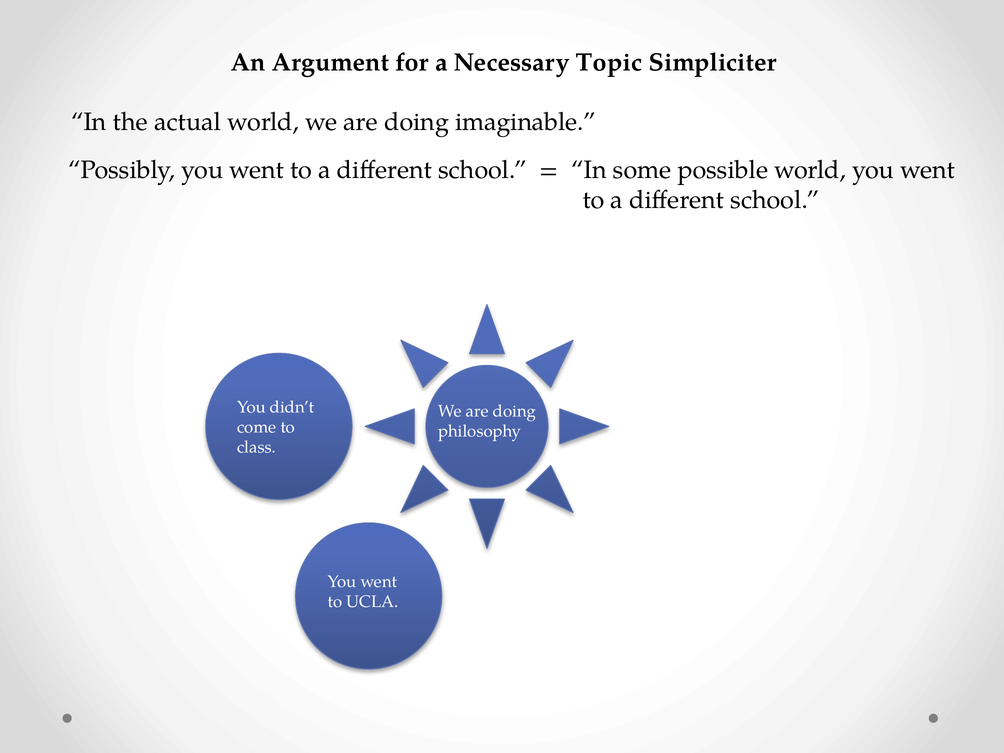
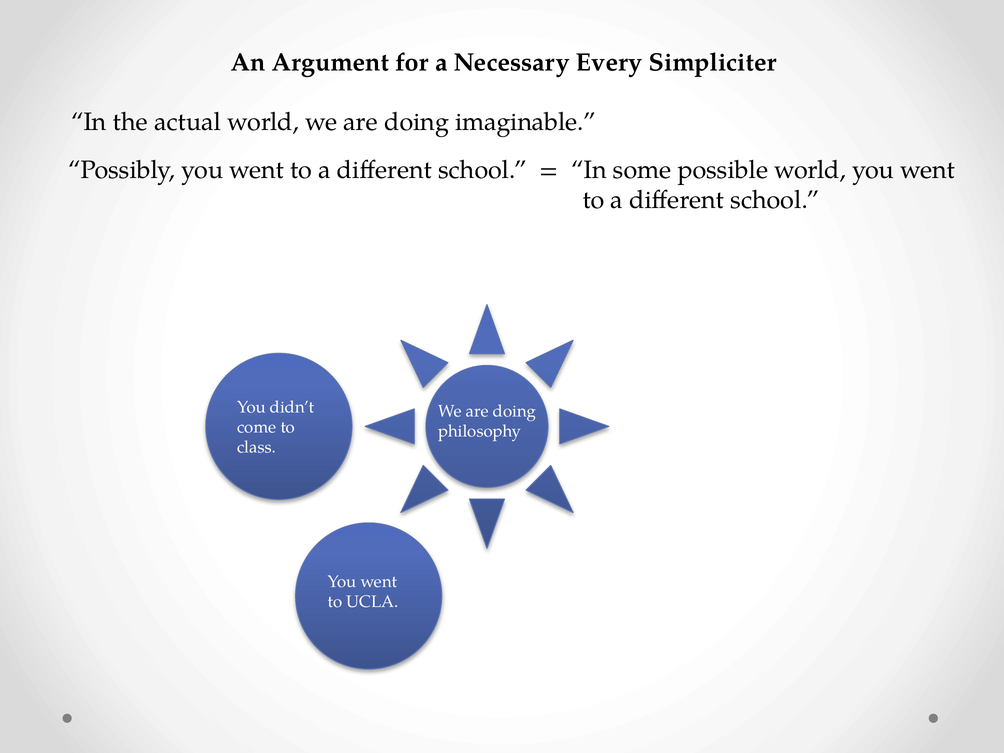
Topic: Topic -> Every
